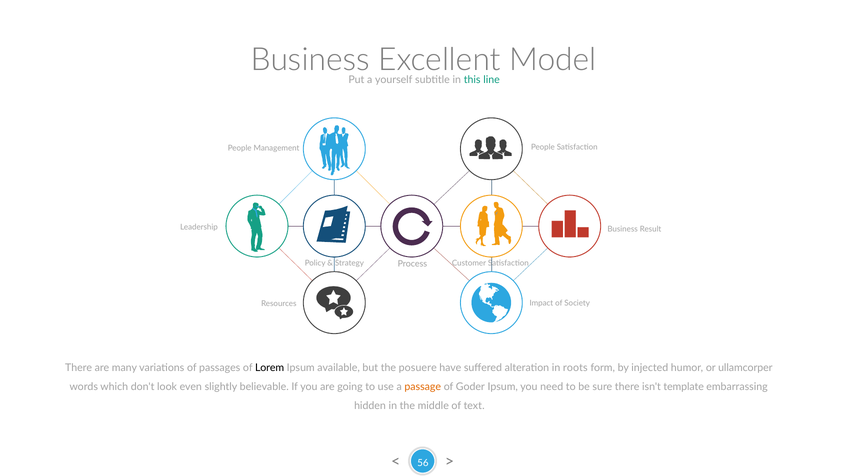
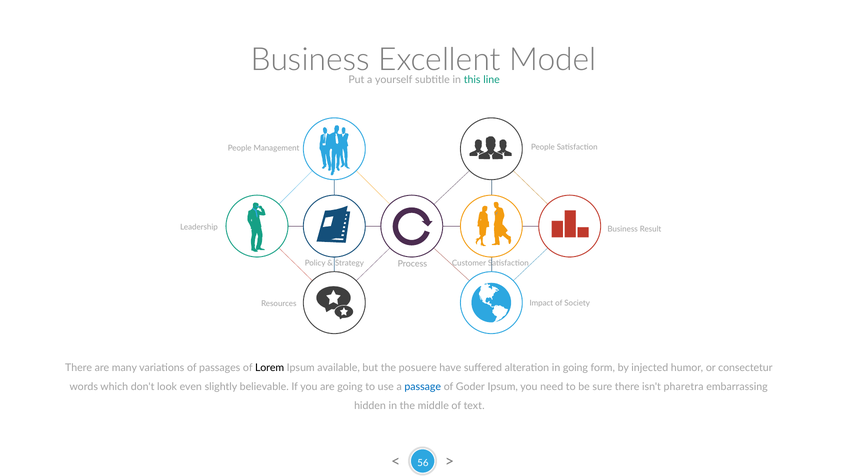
in roots: roots -> going
ullamcorper: ullamcorper -> consectetur
passage colour: orange -> blue
template: template -> pharetra
